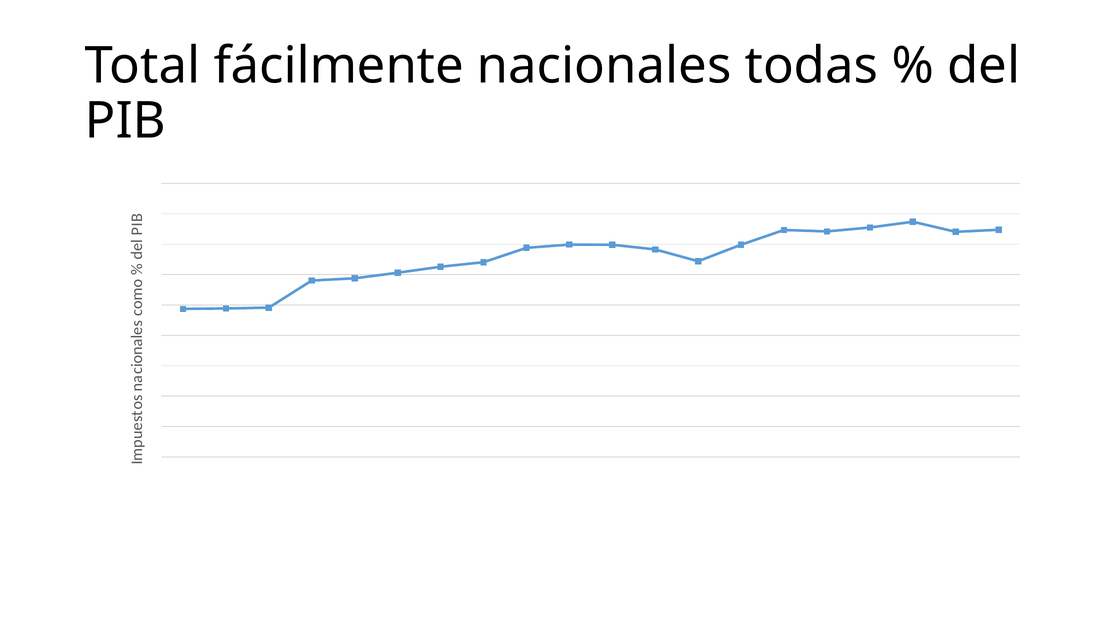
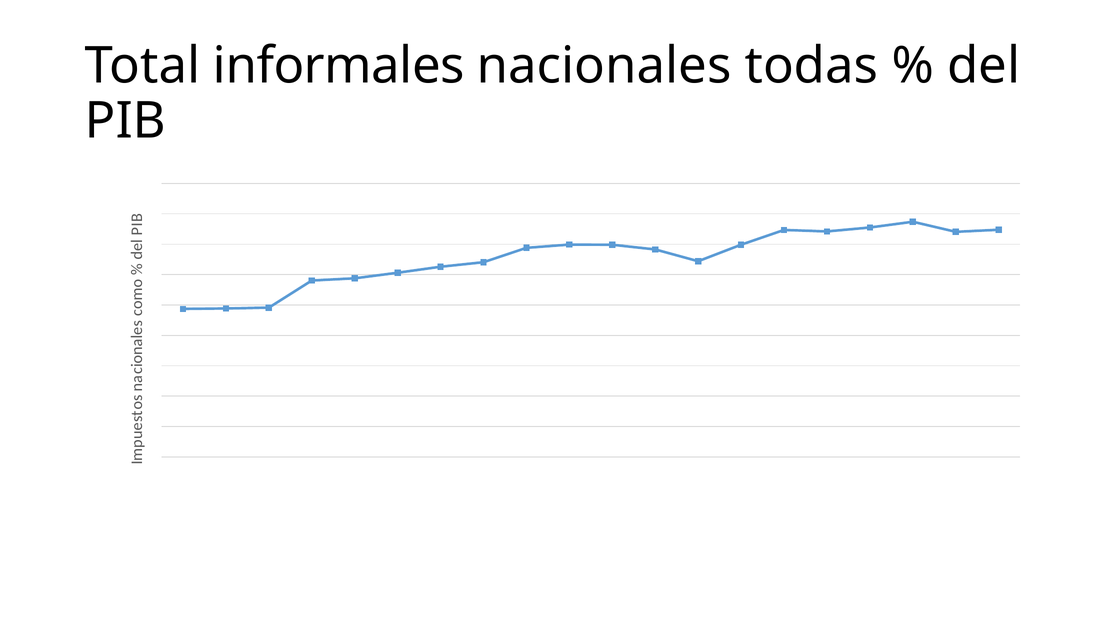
fácilmente: fácilmente -> informales
